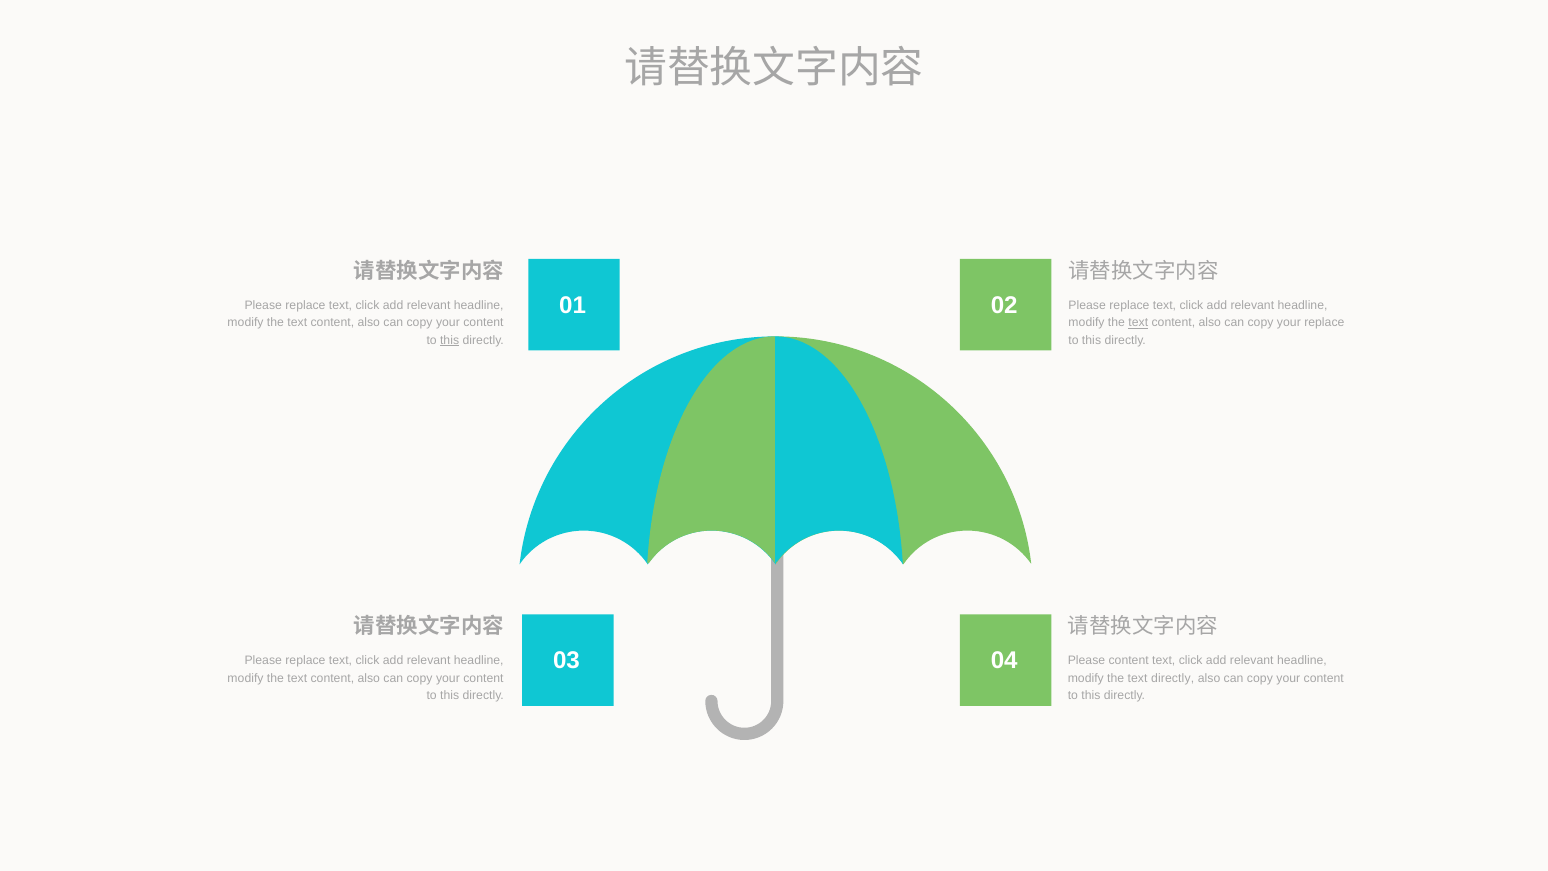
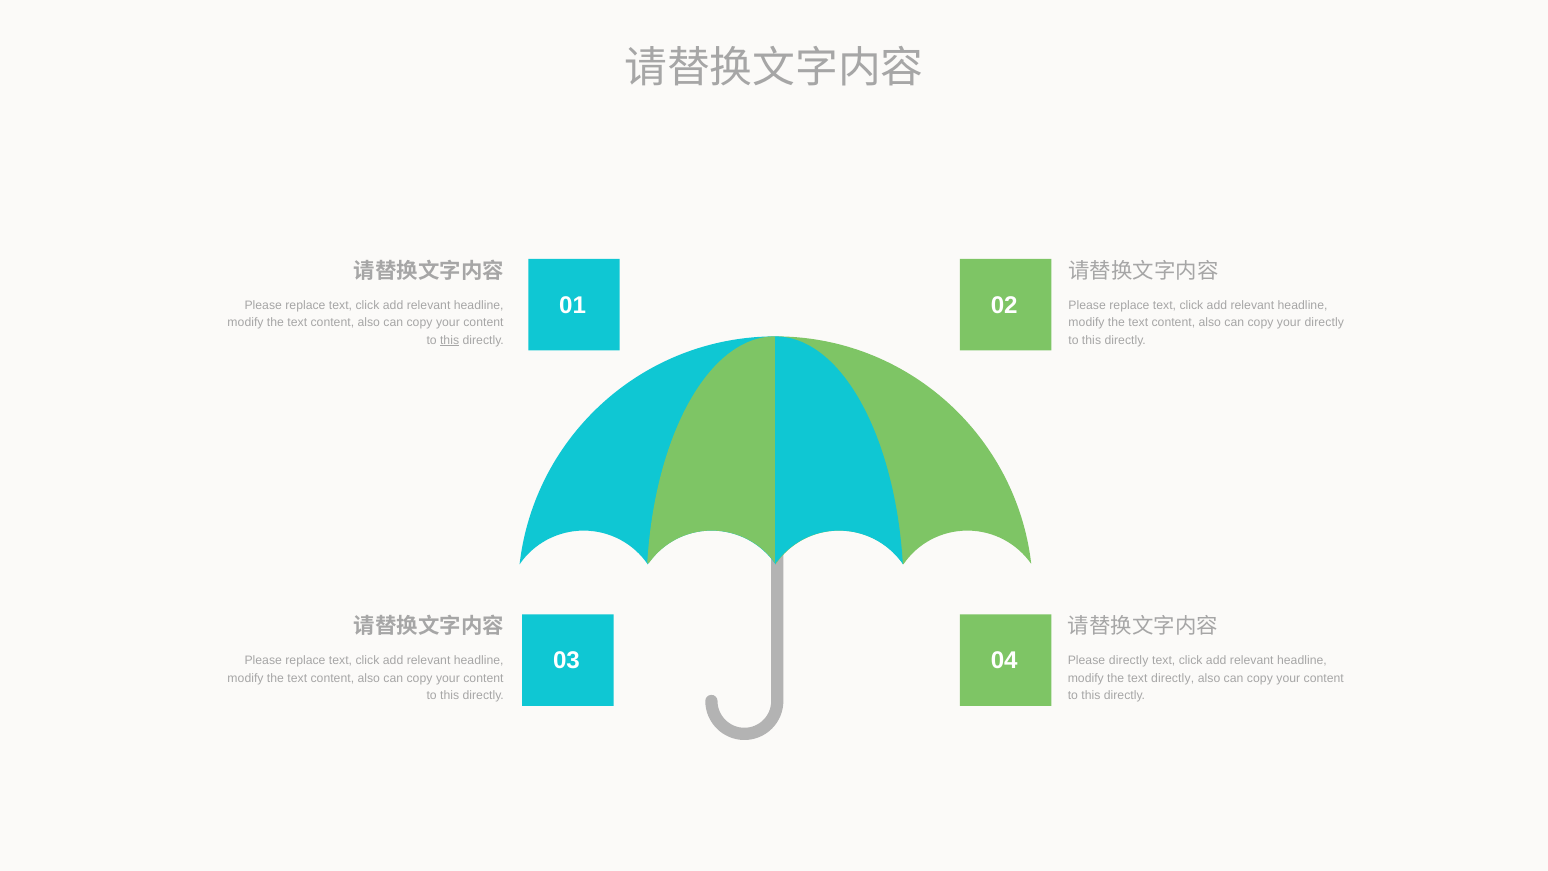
text at (1138, 323) underline: present -> none
your replace: replace -> directly
Please content: content -> directly
